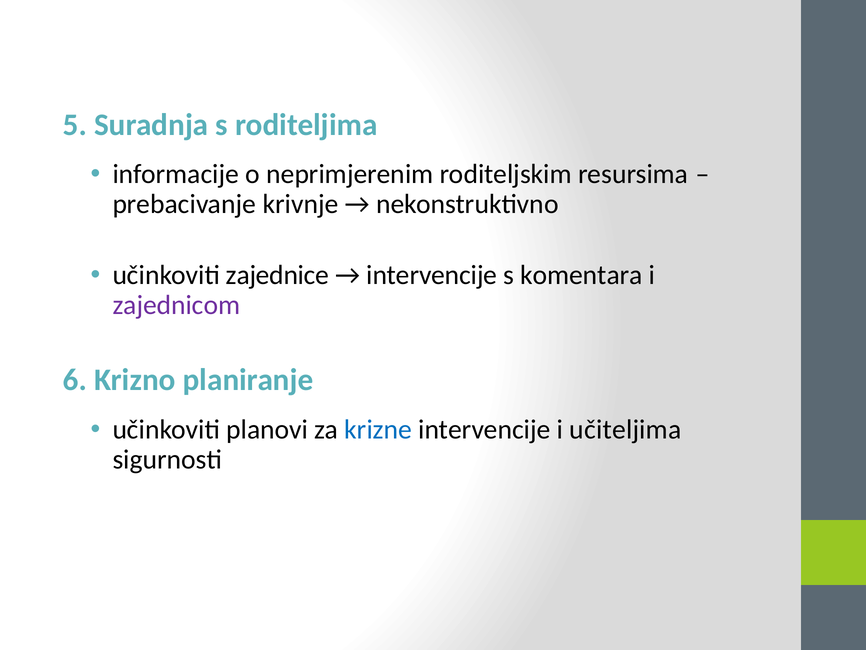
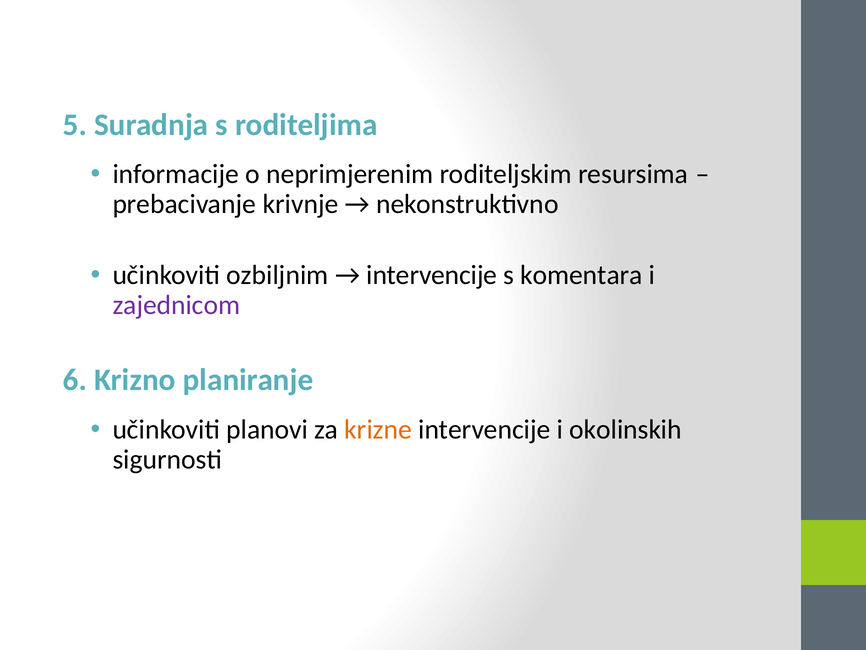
zajednice: zajednice -> ozbiljnim
krizne colour: blue -> orange
učiteljima: učiteljima -> okolinskih
